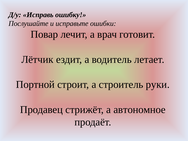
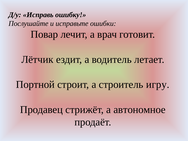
руки: руки -> игру
